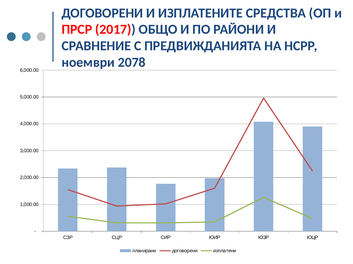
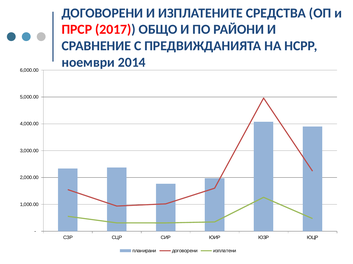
2078: 2078 -> 2014
